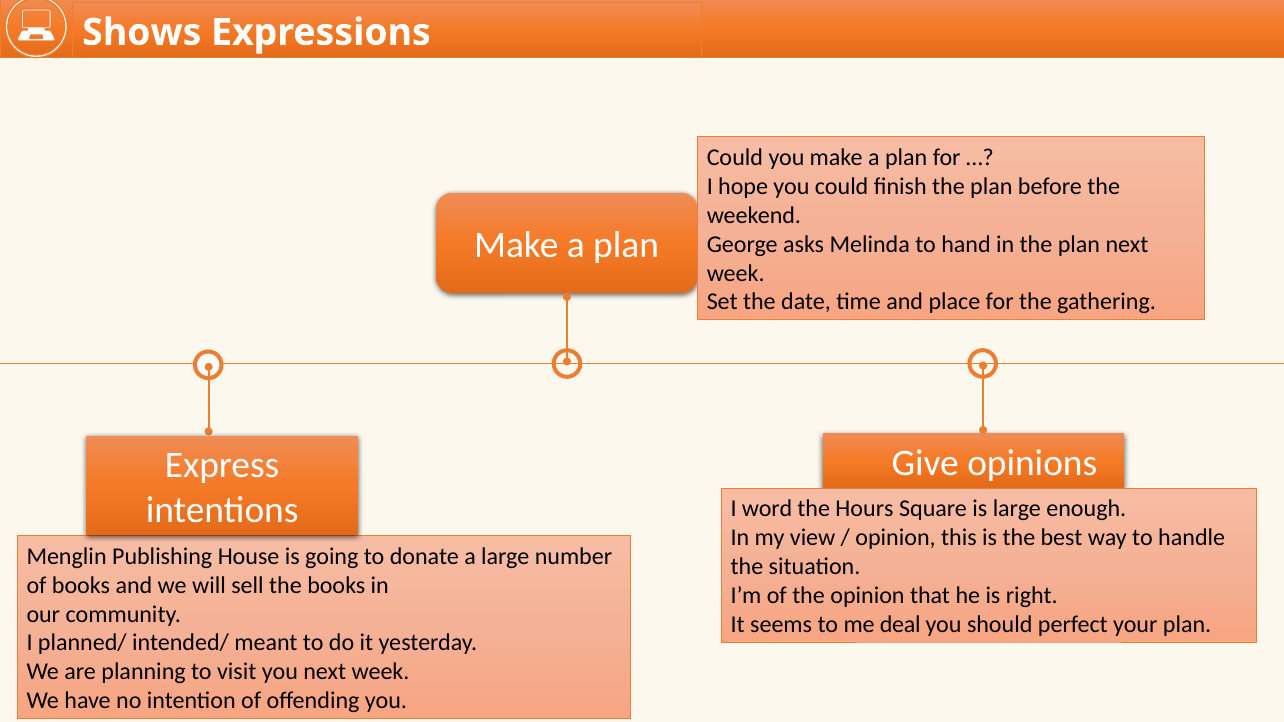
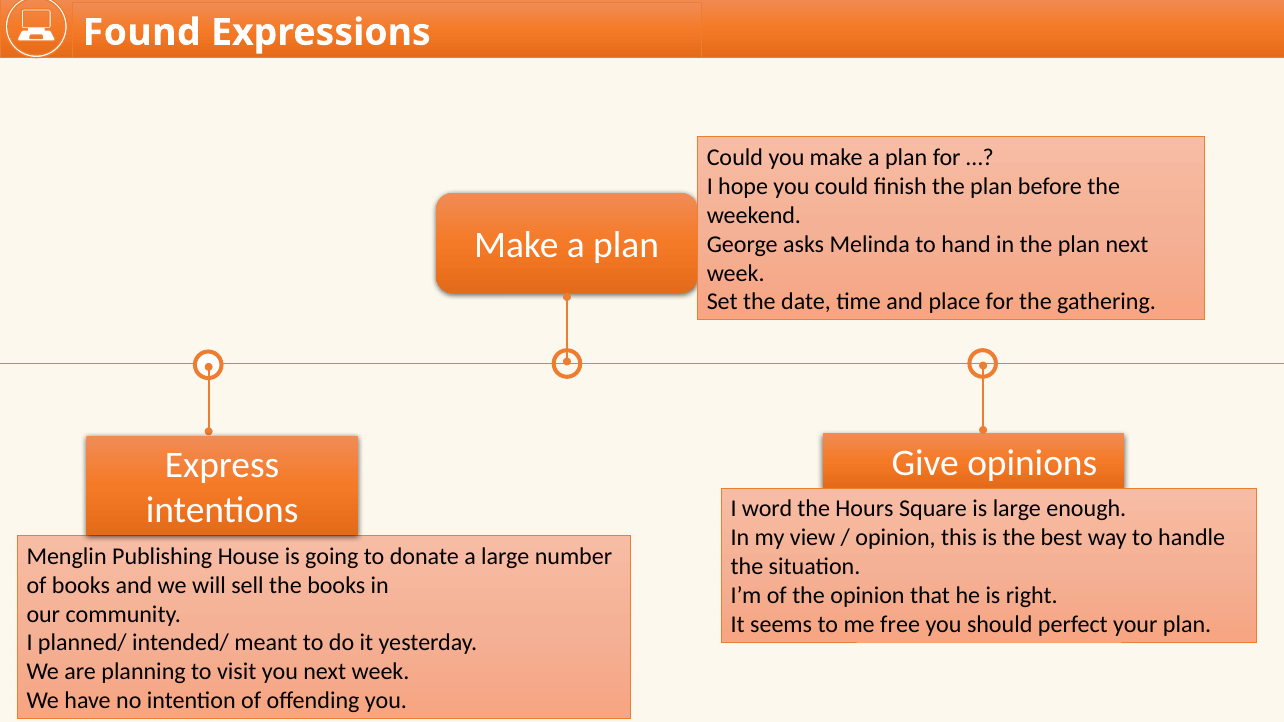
Shows: Shows -> Found
deal: deal -> free
